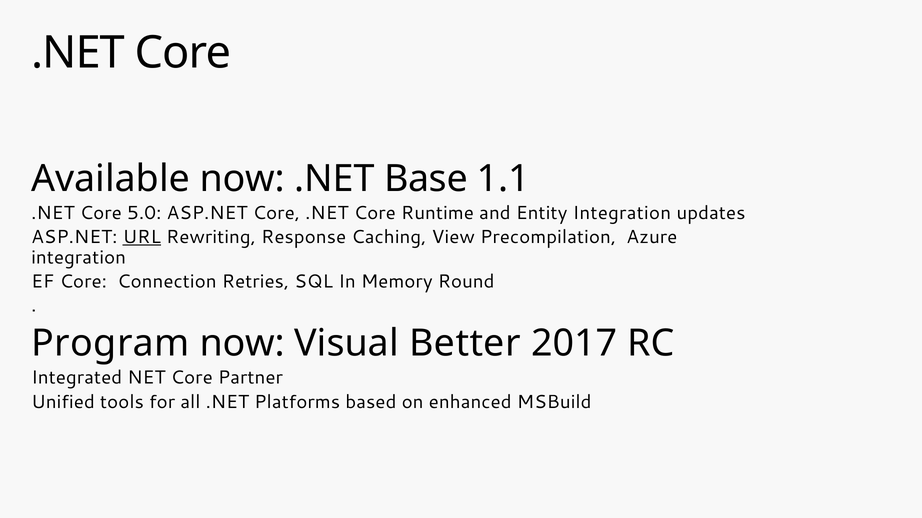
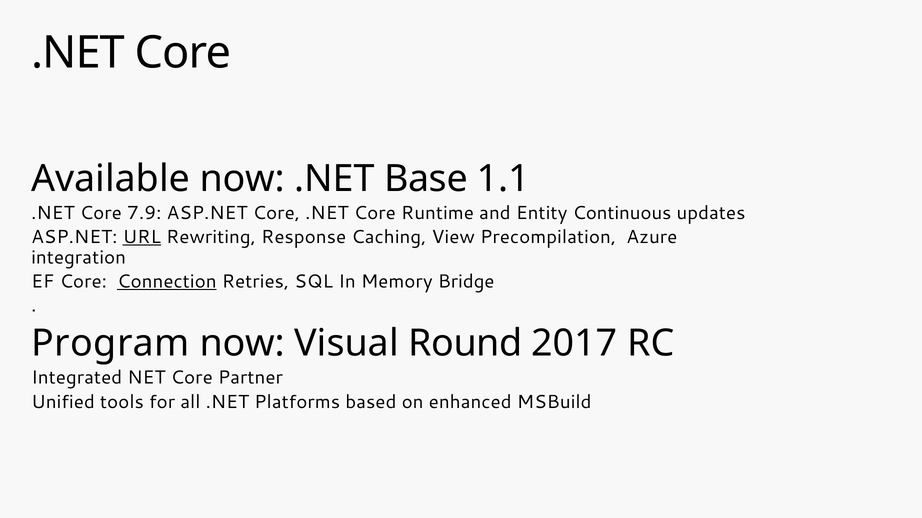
5.0: 5.0 -> 7.9
Entity Integration: Integration -> Continuous
Connection underline: none -> present
Round: Round -> Bridge
Better: Better -> Round
